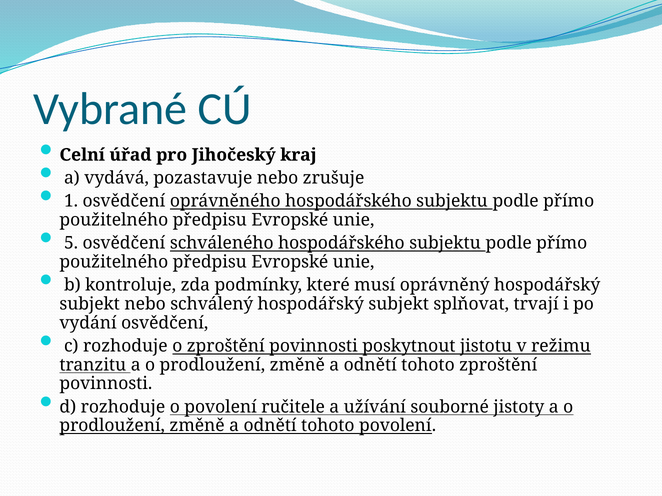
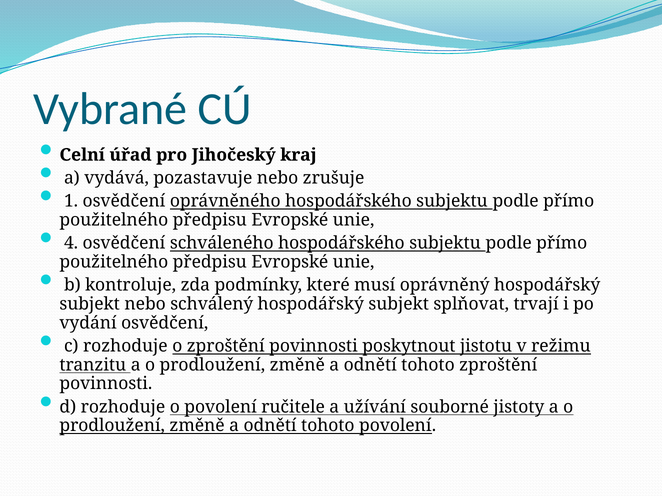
5: 5 -> 4
